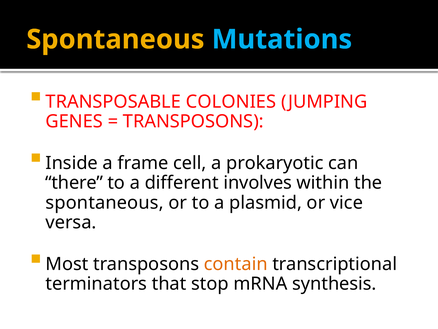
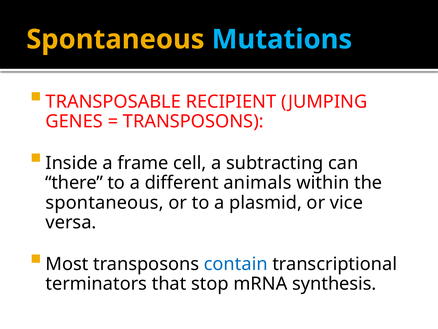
COLONIES: COLONIES -> RECIPIENT
prokaryotic: prokaryotic -> subtracting
involves: involves -> animals
contain colour: orange -> blue
